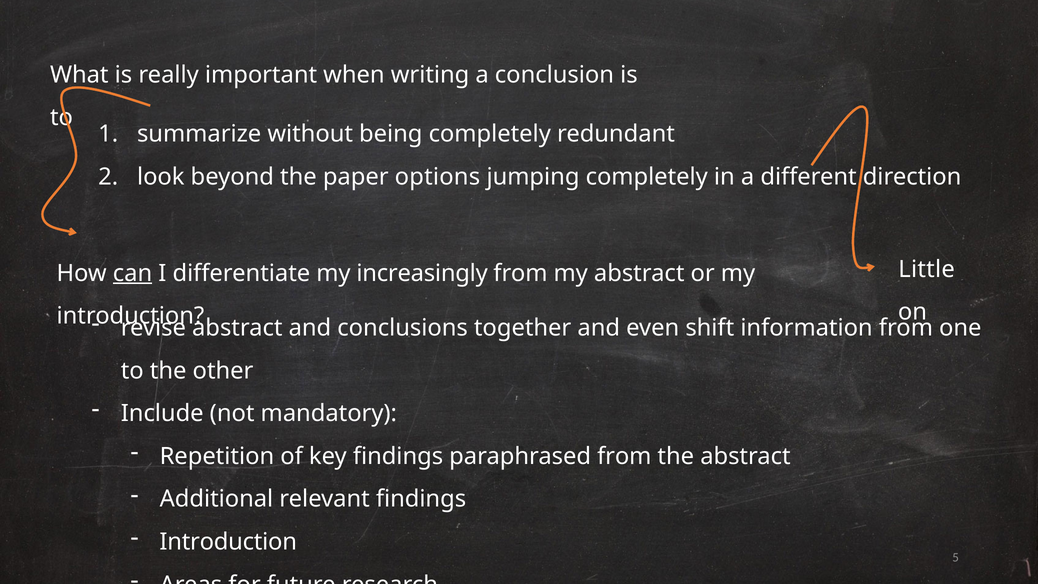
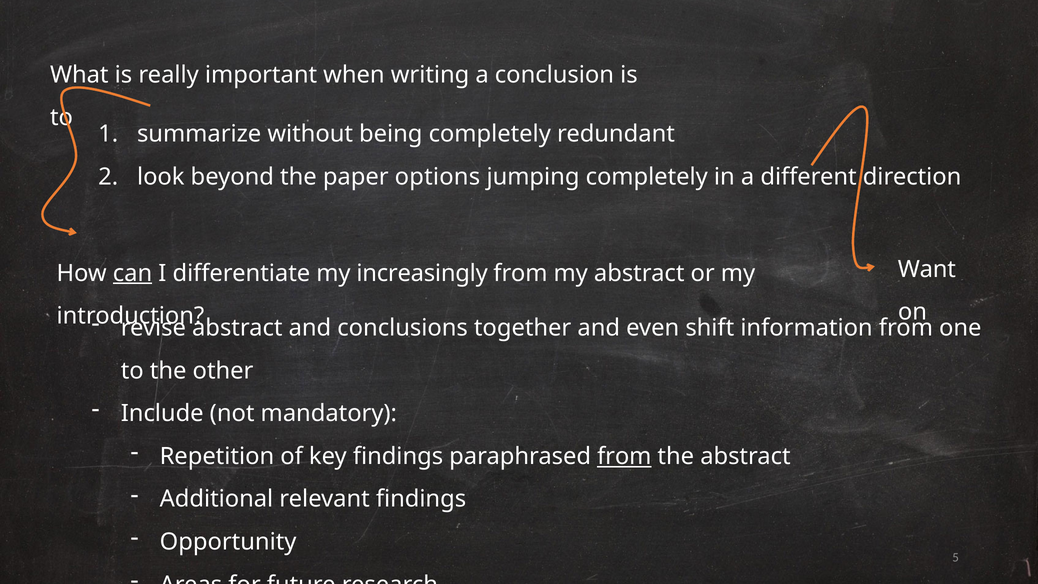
Little: Little -> Want
from at (624, 456) underline: none -> present
Introduction at (228, 542): Introduction -> Opportunity
